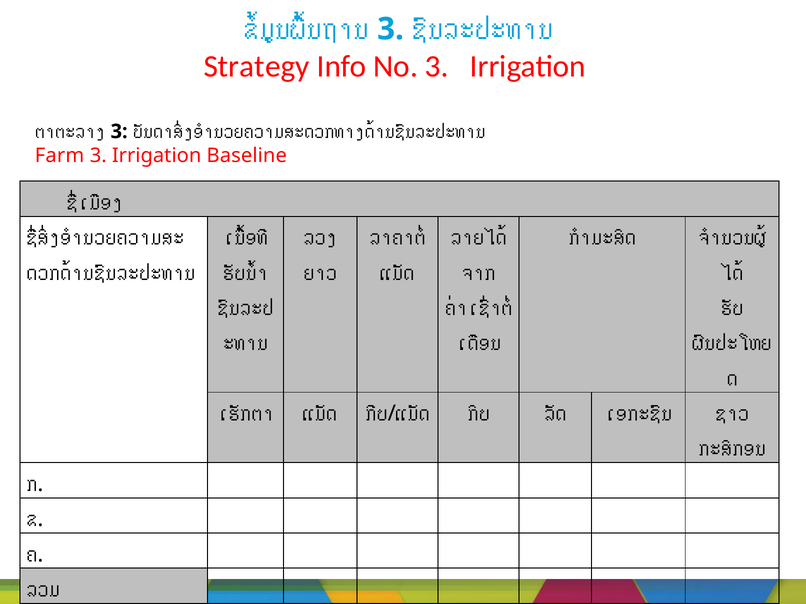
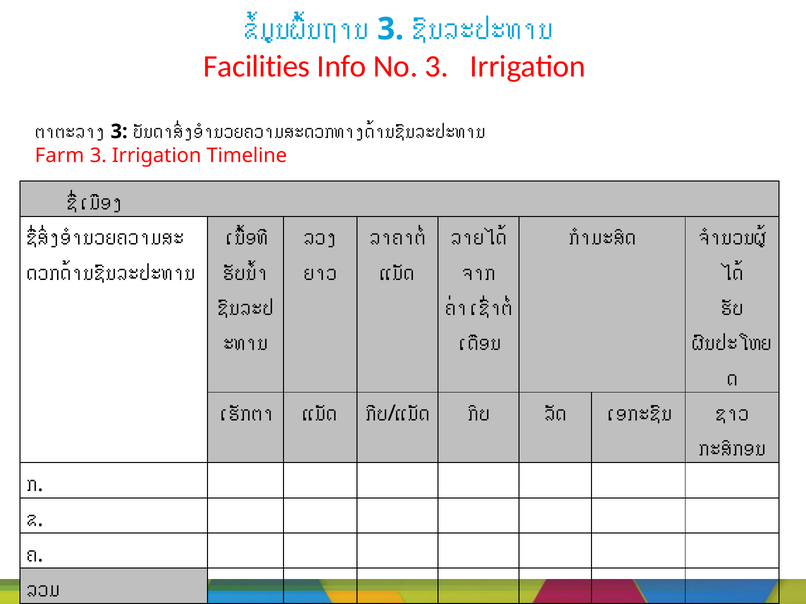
Strategy: Strategy -> Facilities
Baseline: Baseline -> Timeline
